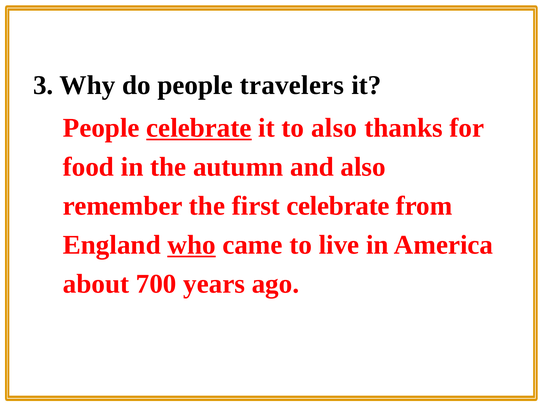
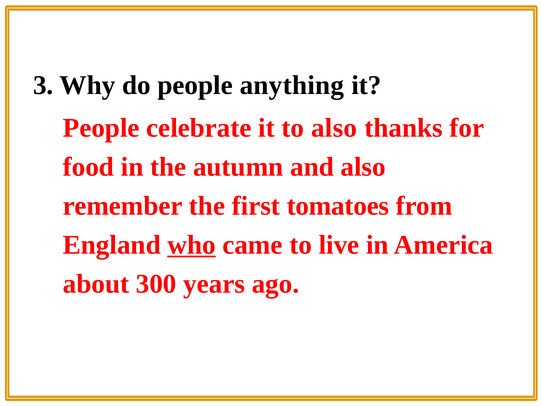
travelers: travelers -> anything
celebrate at (199, 128) underline: present -> none
first celebrate: celebrate -> tomatoes
700: 700 -> 300
